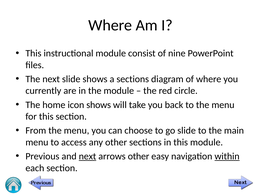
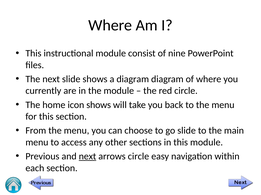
a sections: sections -> diagram
arrows other: other -> circle
within underline: present -> none
